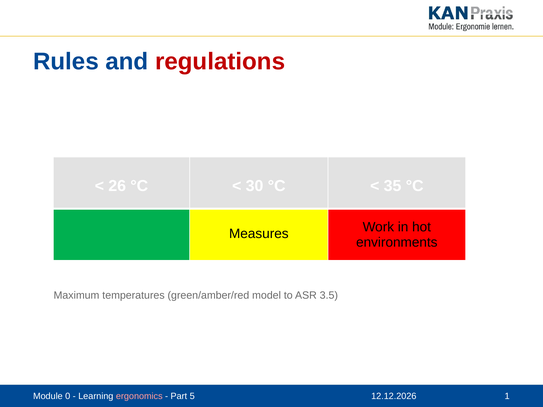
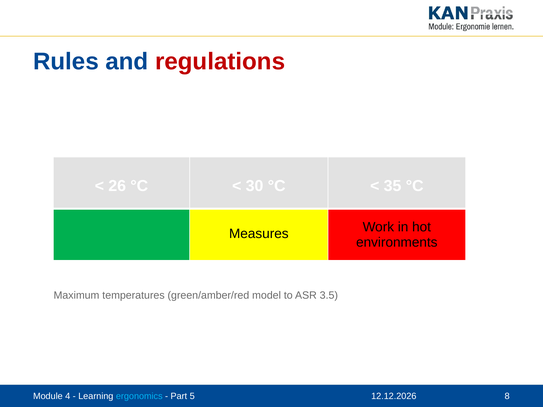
0: 0 -> 4
ergonomics colour: pink -> light blue
1: 1 -> 8
